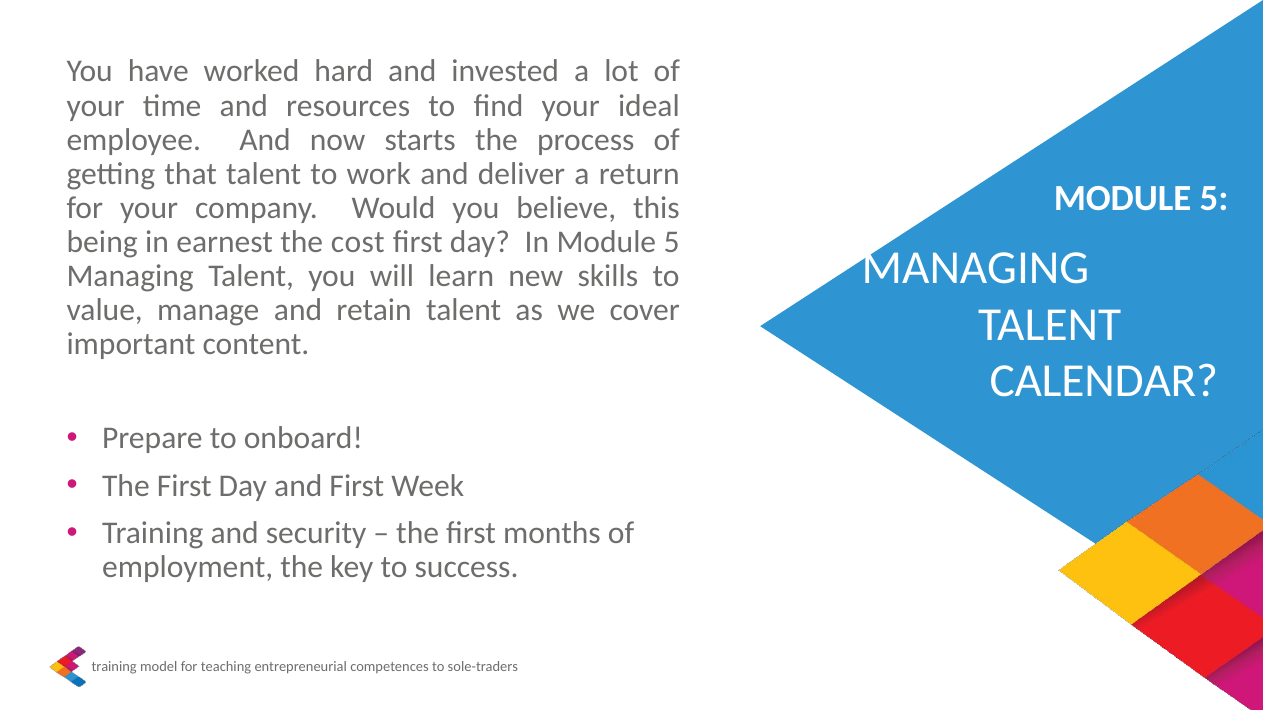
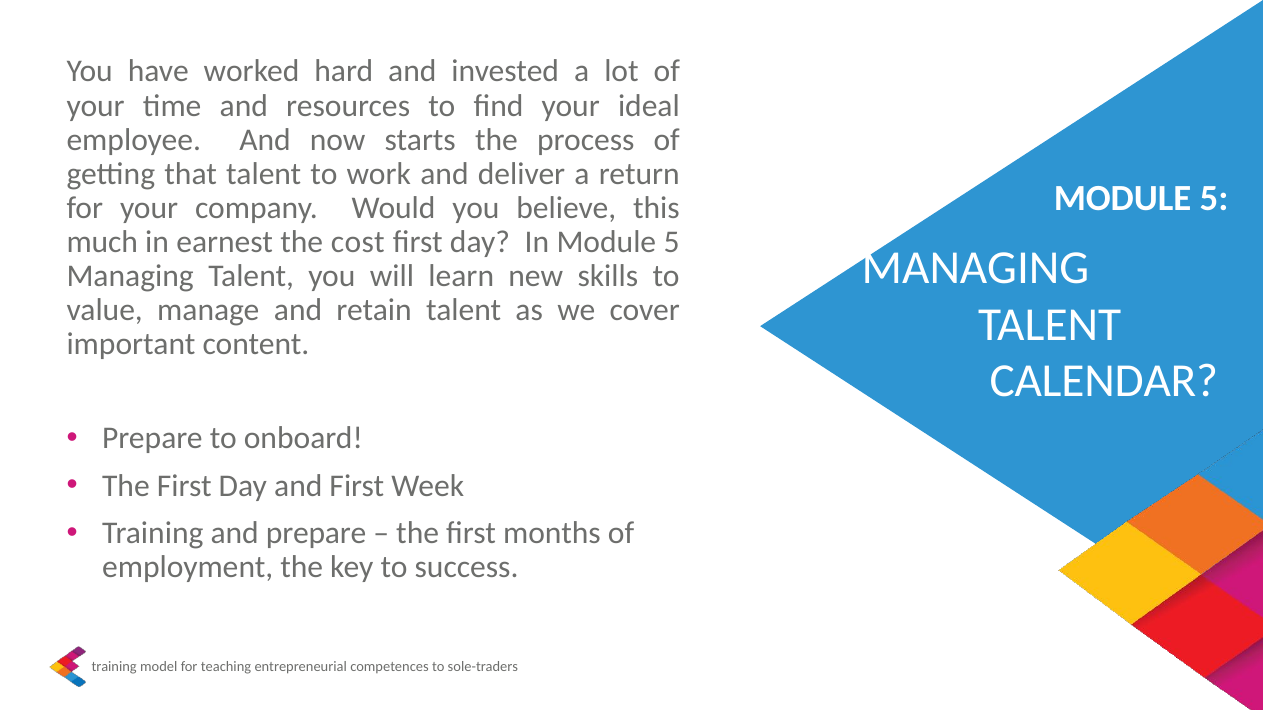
being: being -> much
and security: security -> prepare
